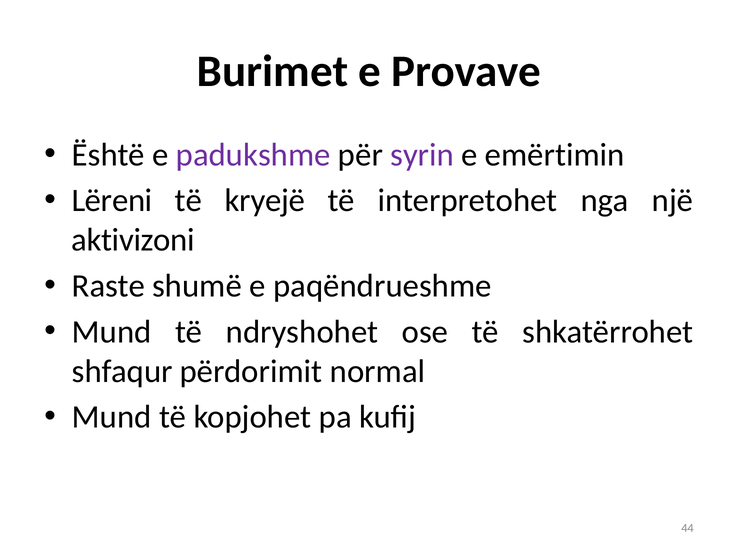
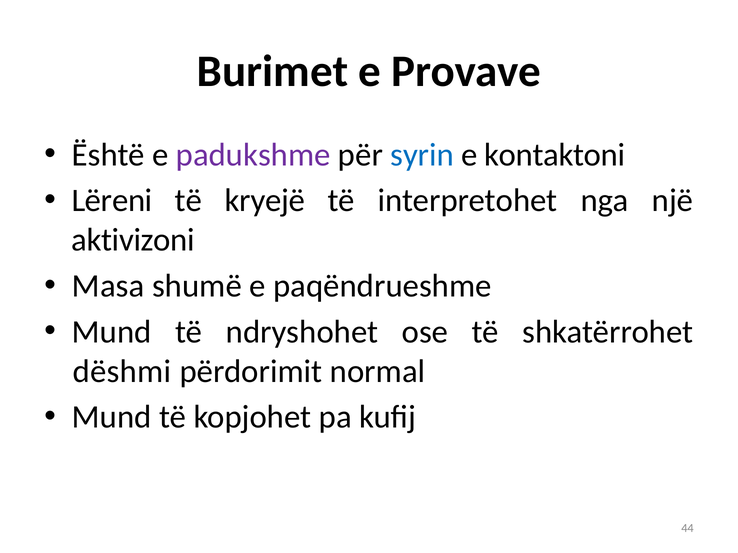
syrin colour: purple -> blue
emërtimin: emërtimin -> kontaktoni
Raste: Raste -> Masa
shfaqur: shfaqur -> dëshmi
